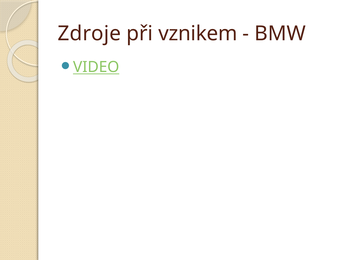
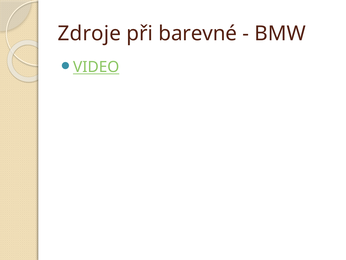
vznikem: vznikem -> barevné
